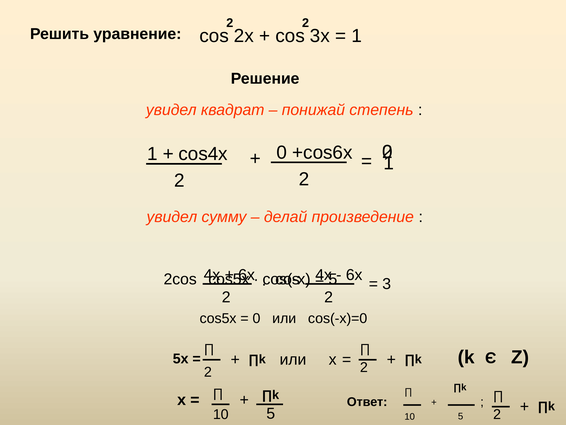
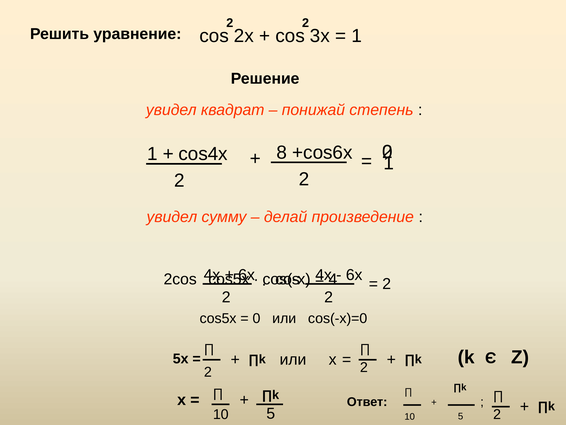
0 at (282, 152): 0 -> 8
5 at (333, 279): 5 -> 4
3 at (387, 284): 3 -> 2
